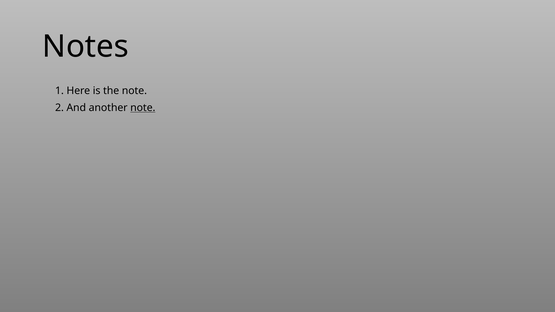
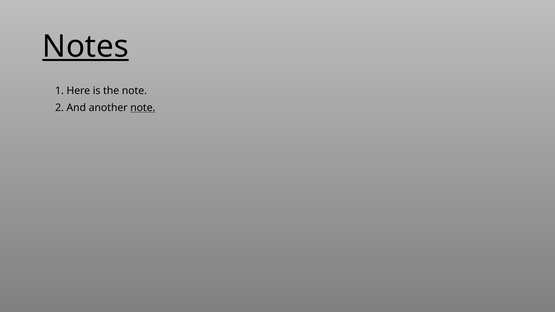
Notes underline: none -> present
